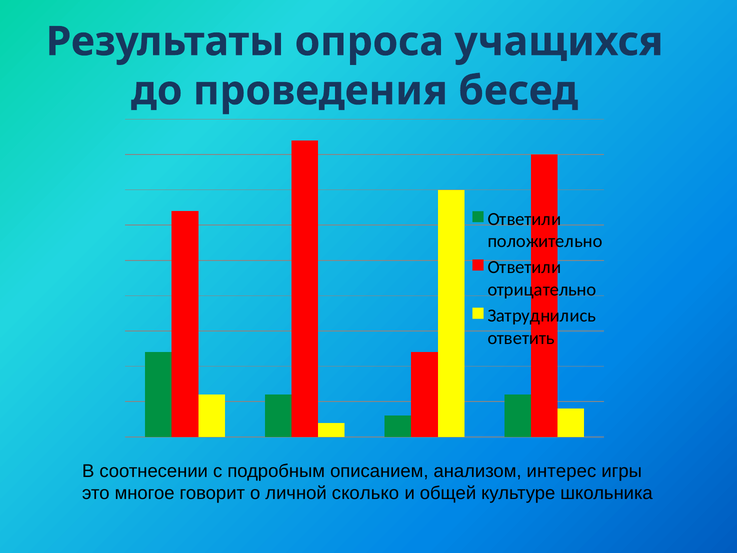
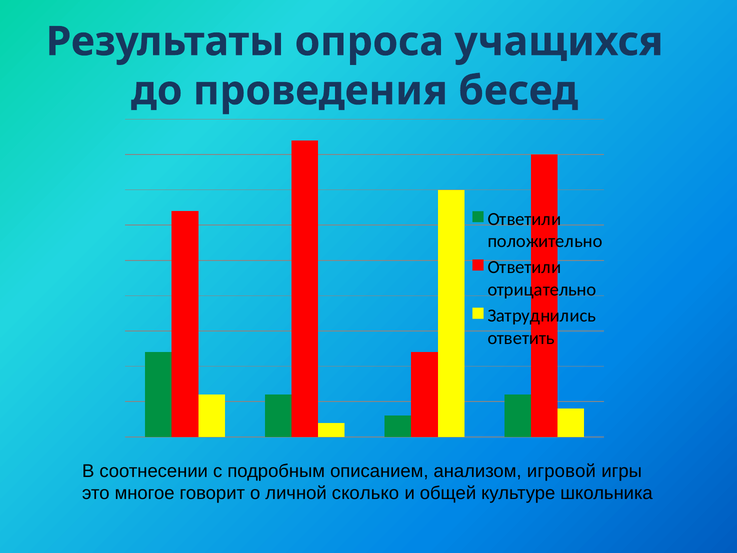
интерес: интерес -> игровой
